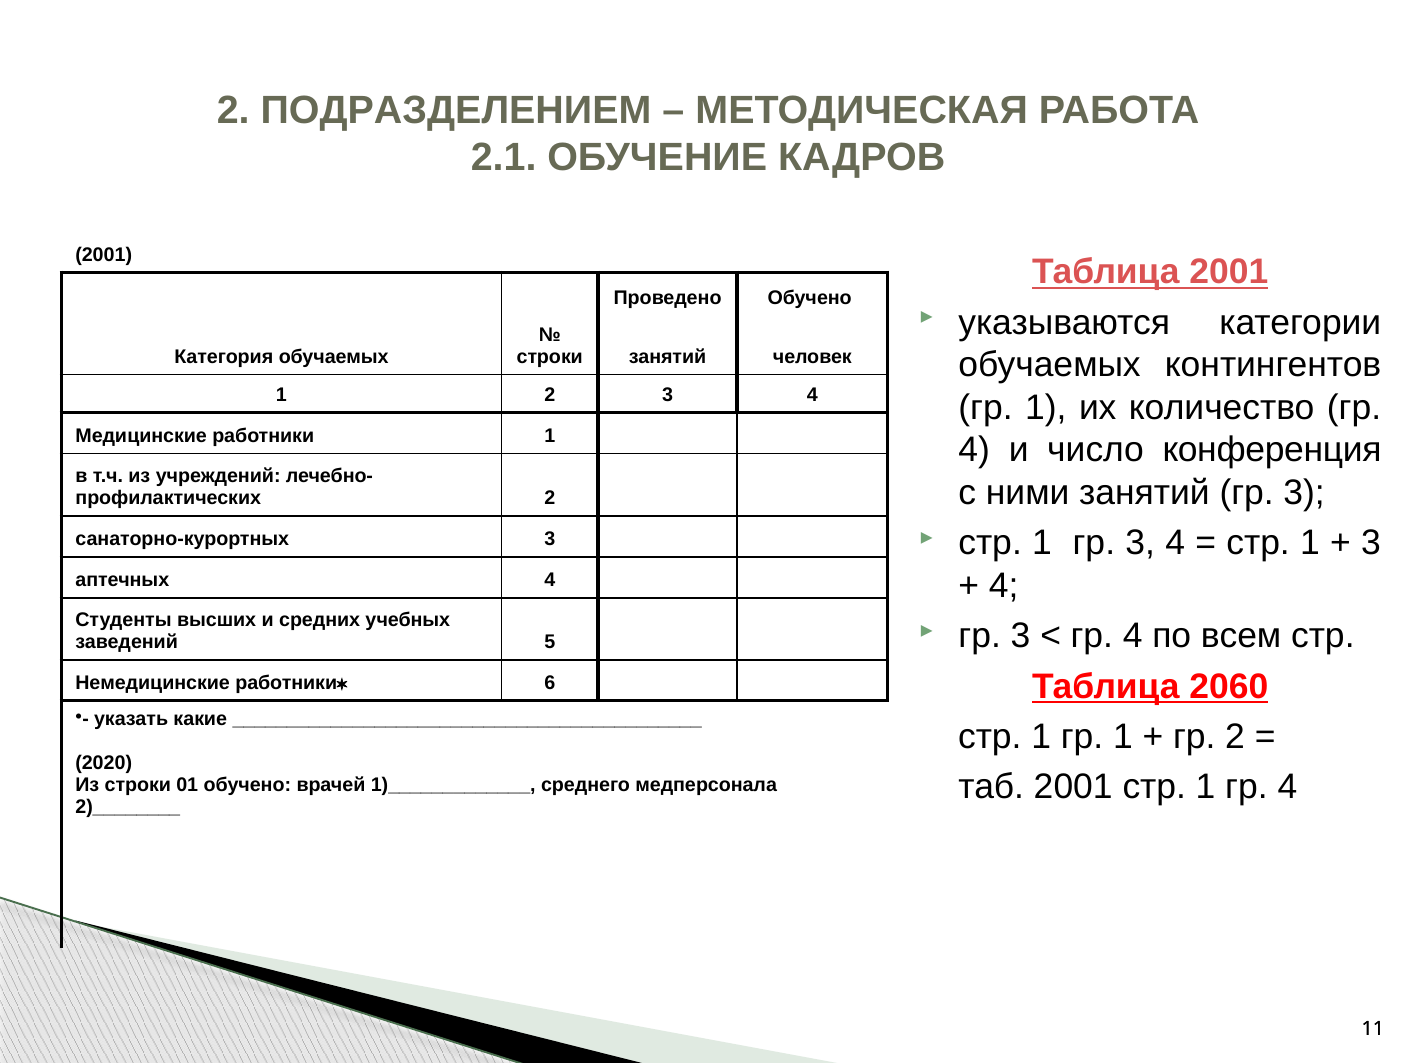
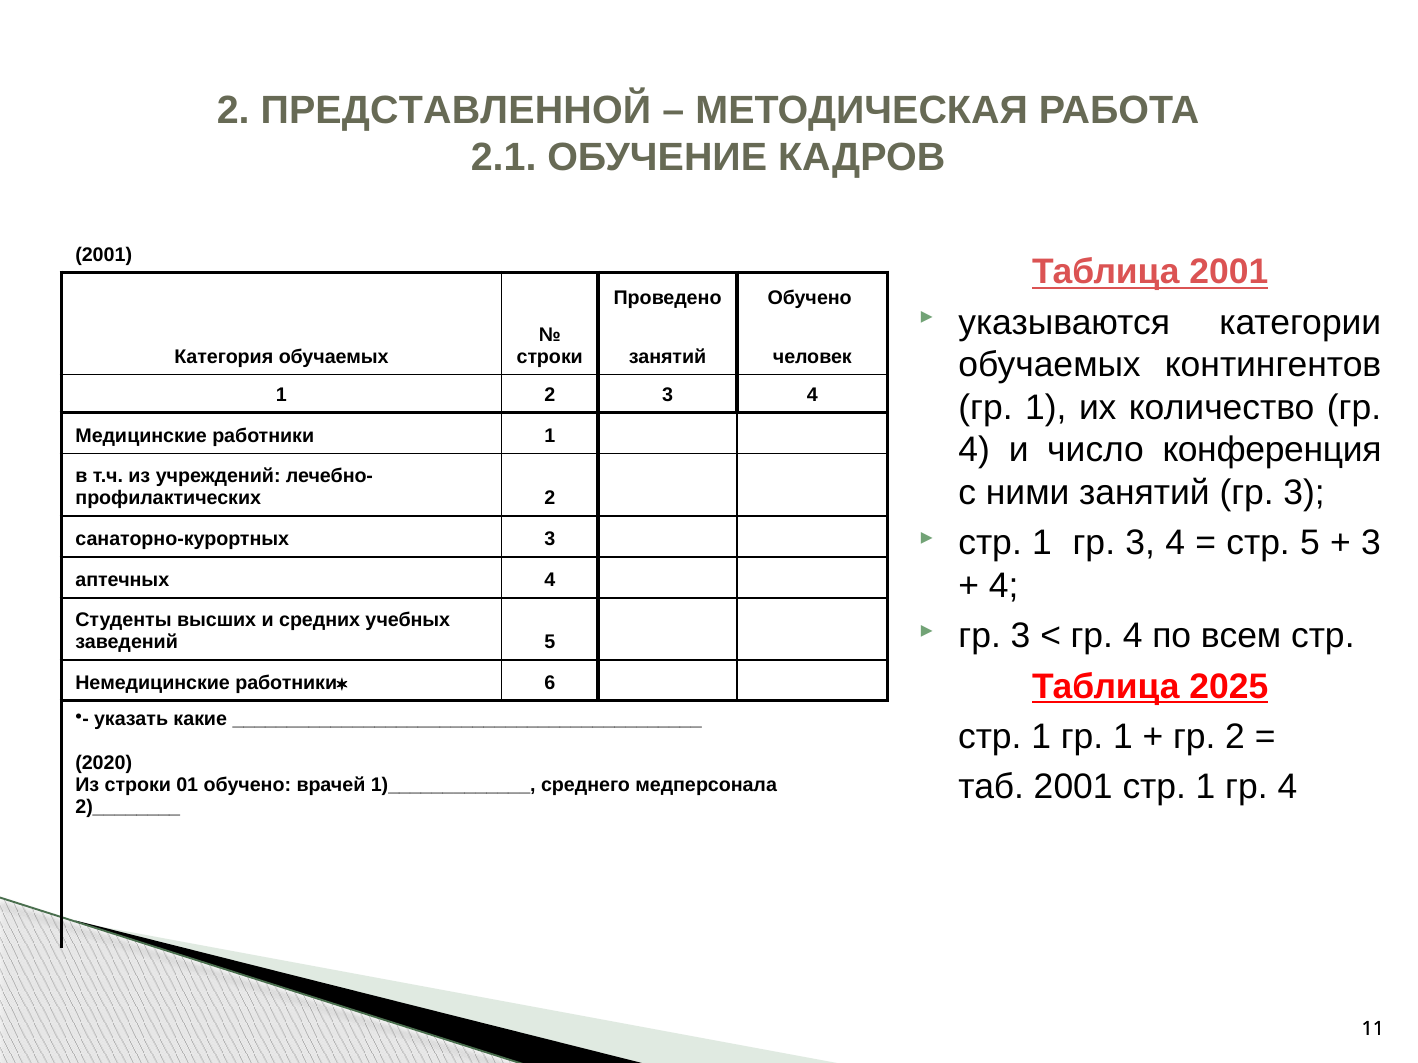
ПОДРАЗДЕЛЕНИЕМ: ПОДРАЗДЕЛЕНИЕМ -> ПРЕДСТАВЛЕННОЙ
1 at (1310, 543): 1 -> 5
2060: 2060 -> 2025
